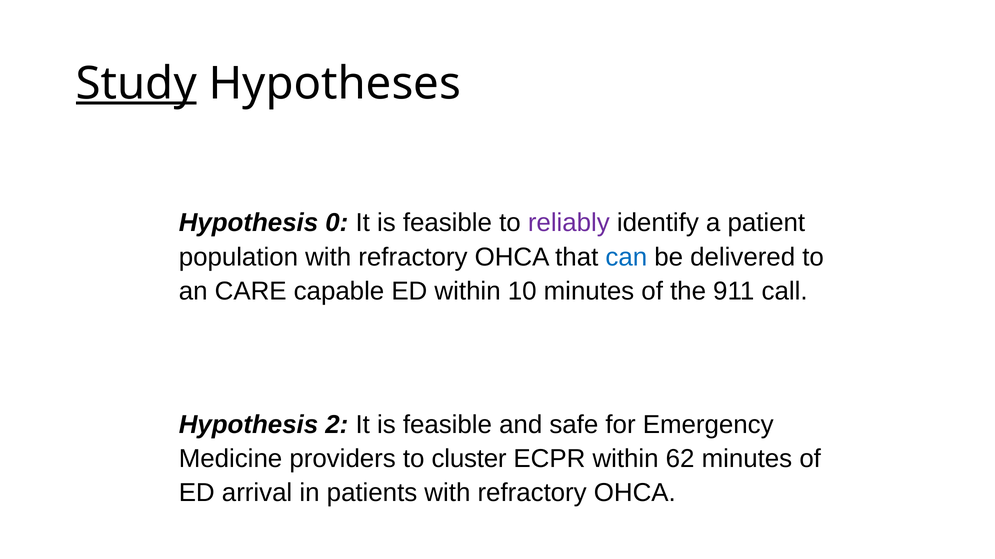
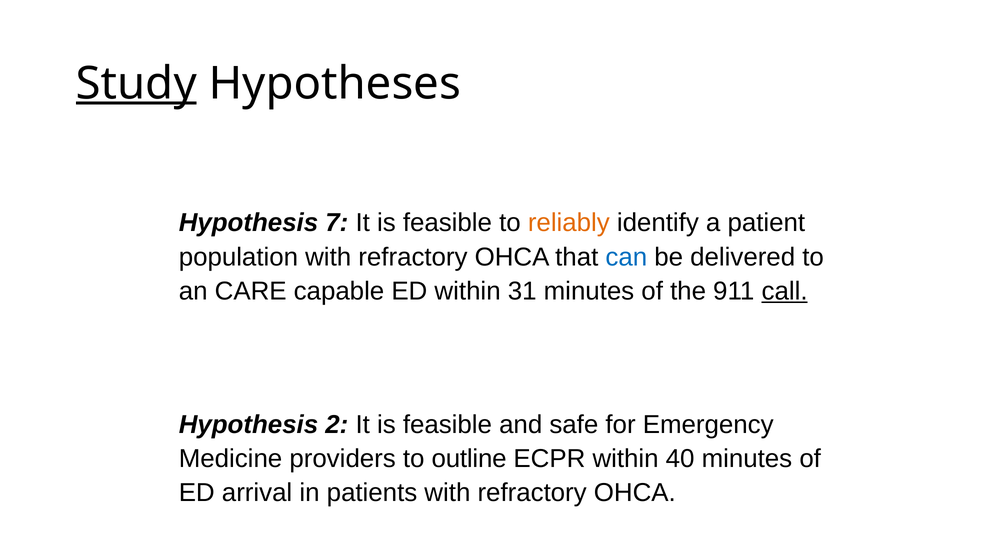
0: 0 -> 7
reliably colour: purple -> orange
10: 10 -> 31
call underline: none -> present
cluster: cluster -> outline
62: 62 -> 40
